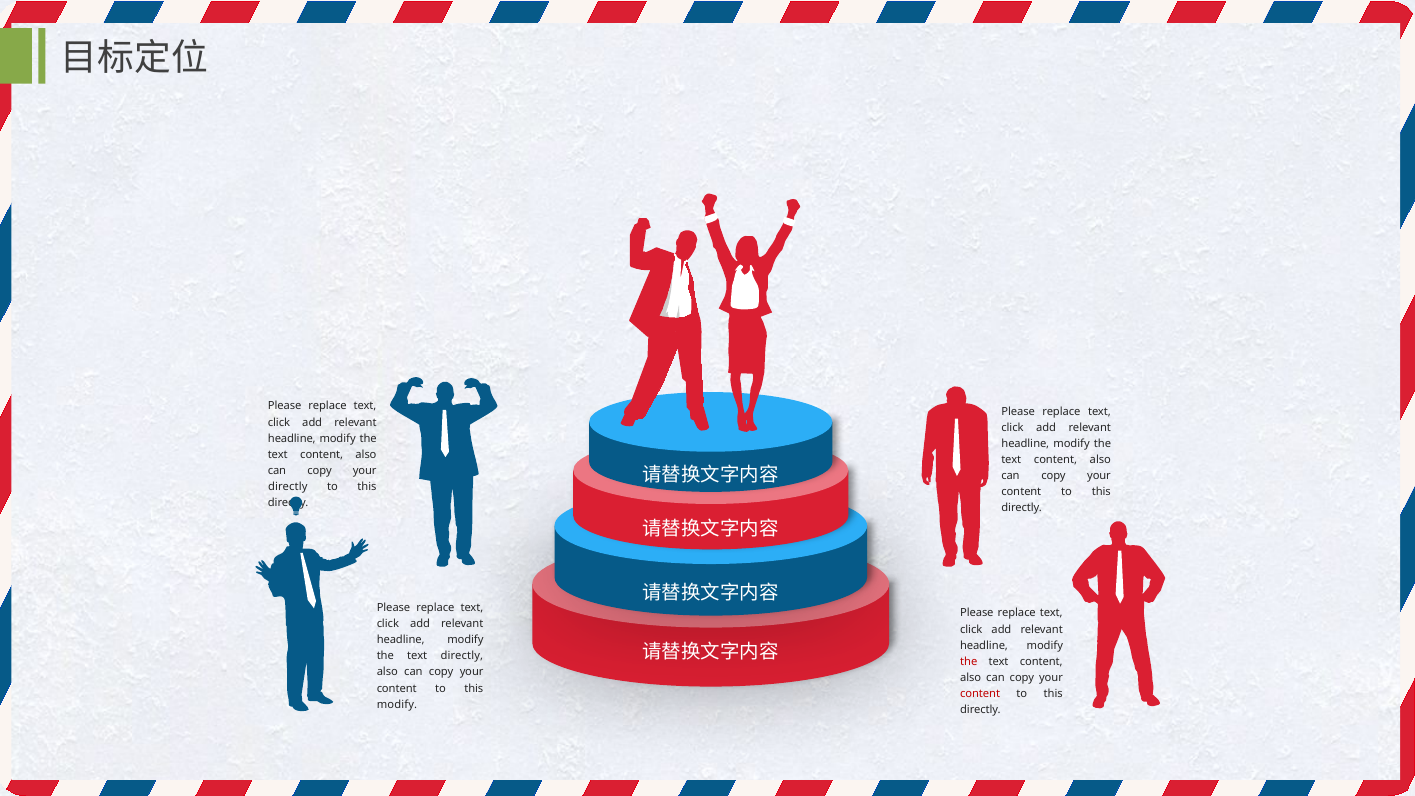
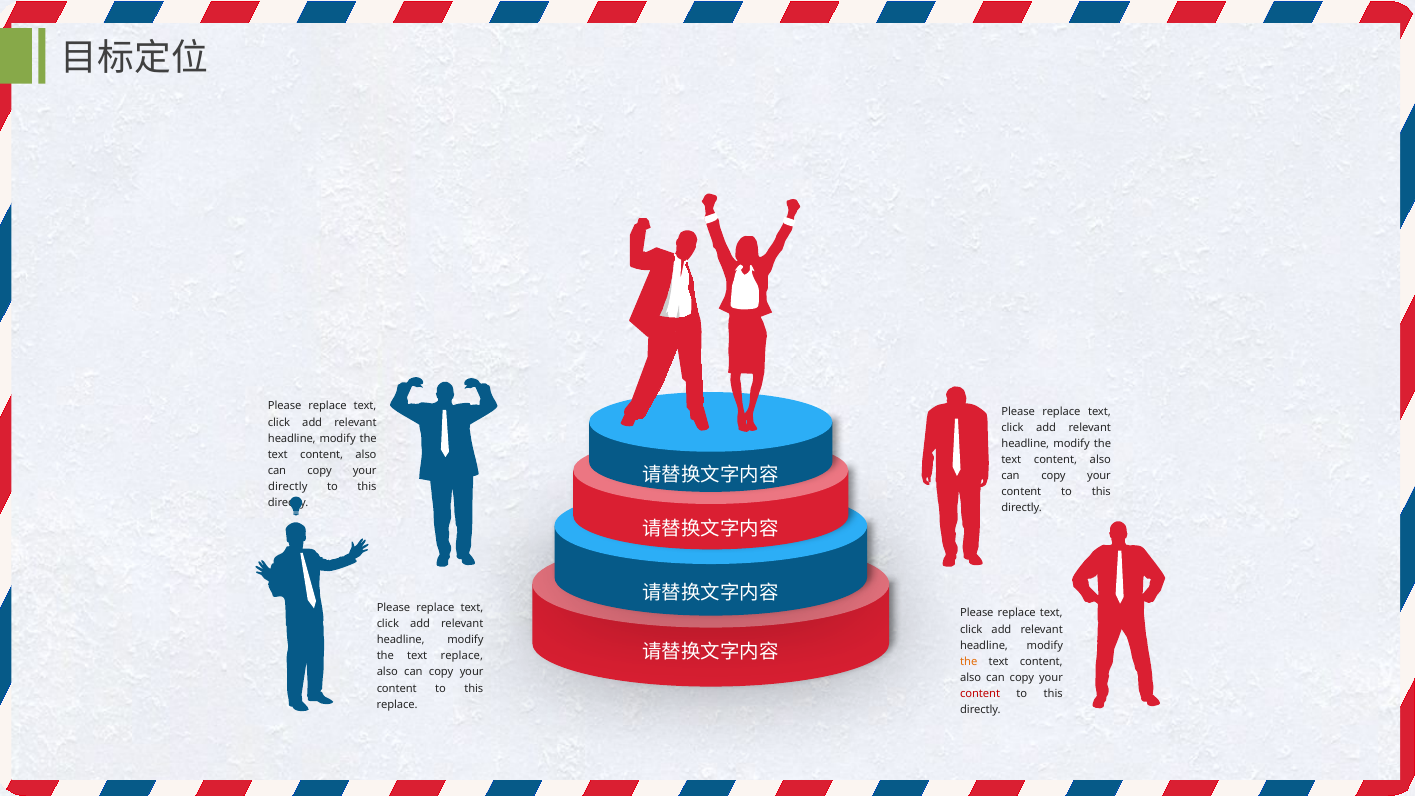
text directly: directly -> replace
the at (969, 662) colour: red -> orange
modify at (397, 704): modify -> replace
